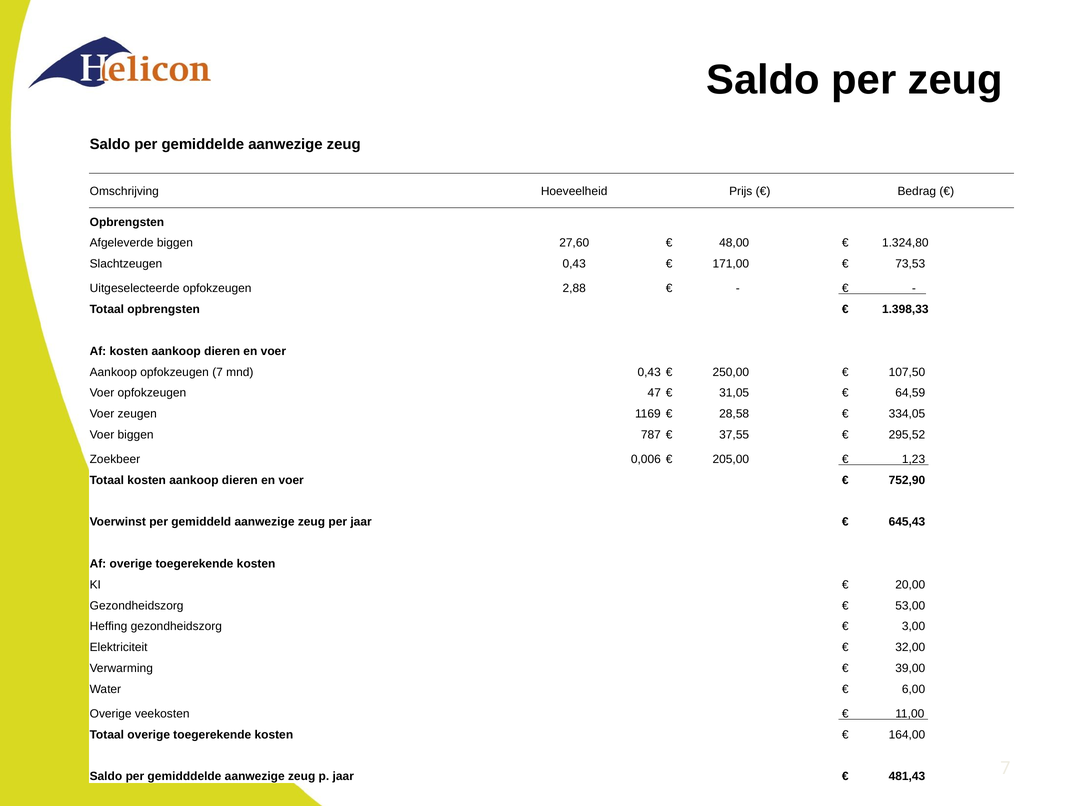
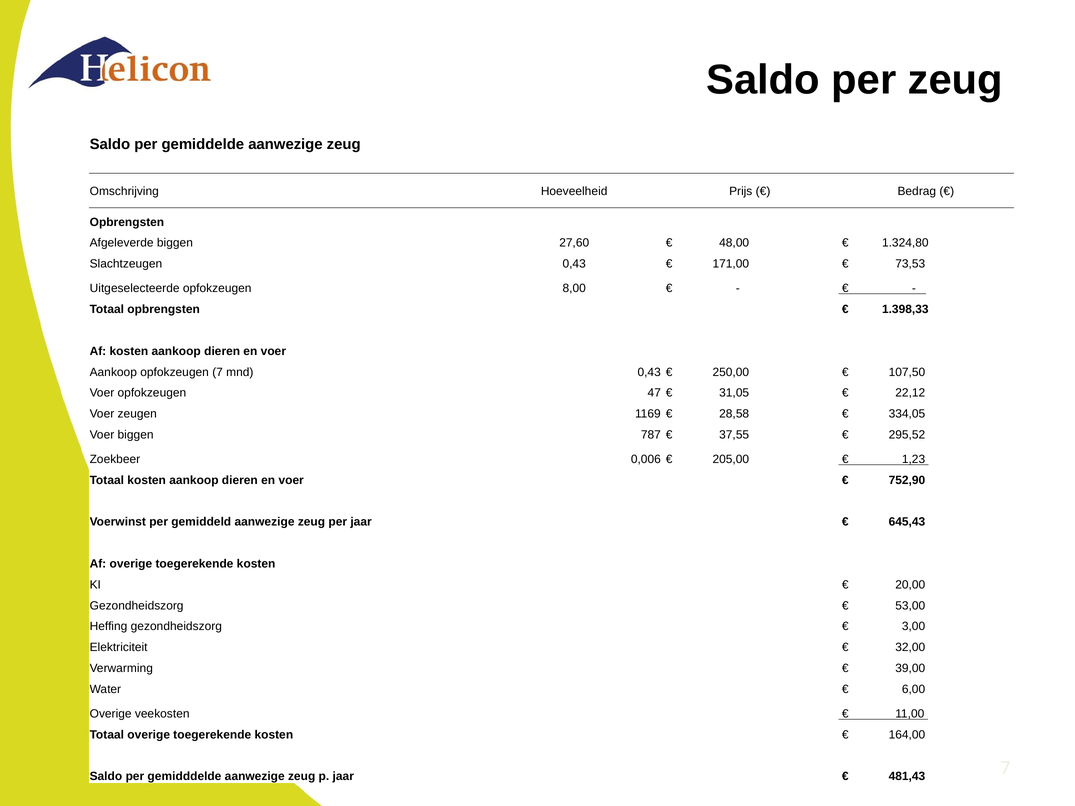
2,88: 2,88 -> 8,00
64,59: 64,59 -> 22,12
